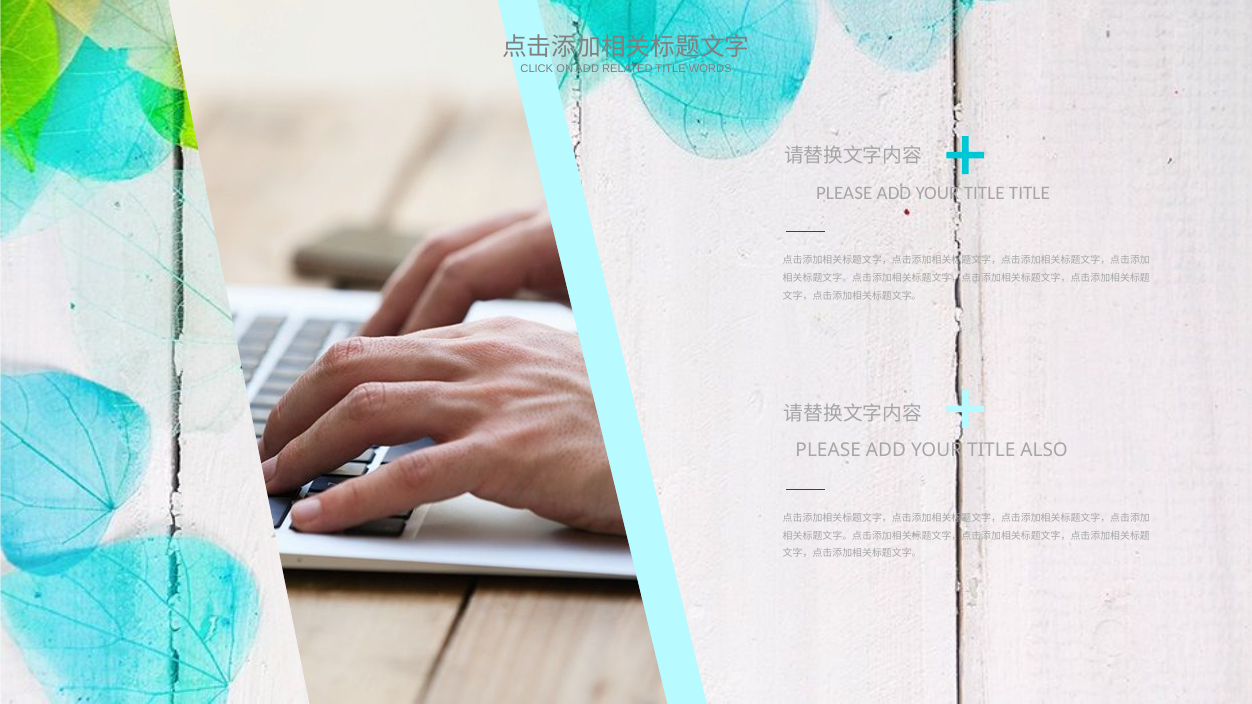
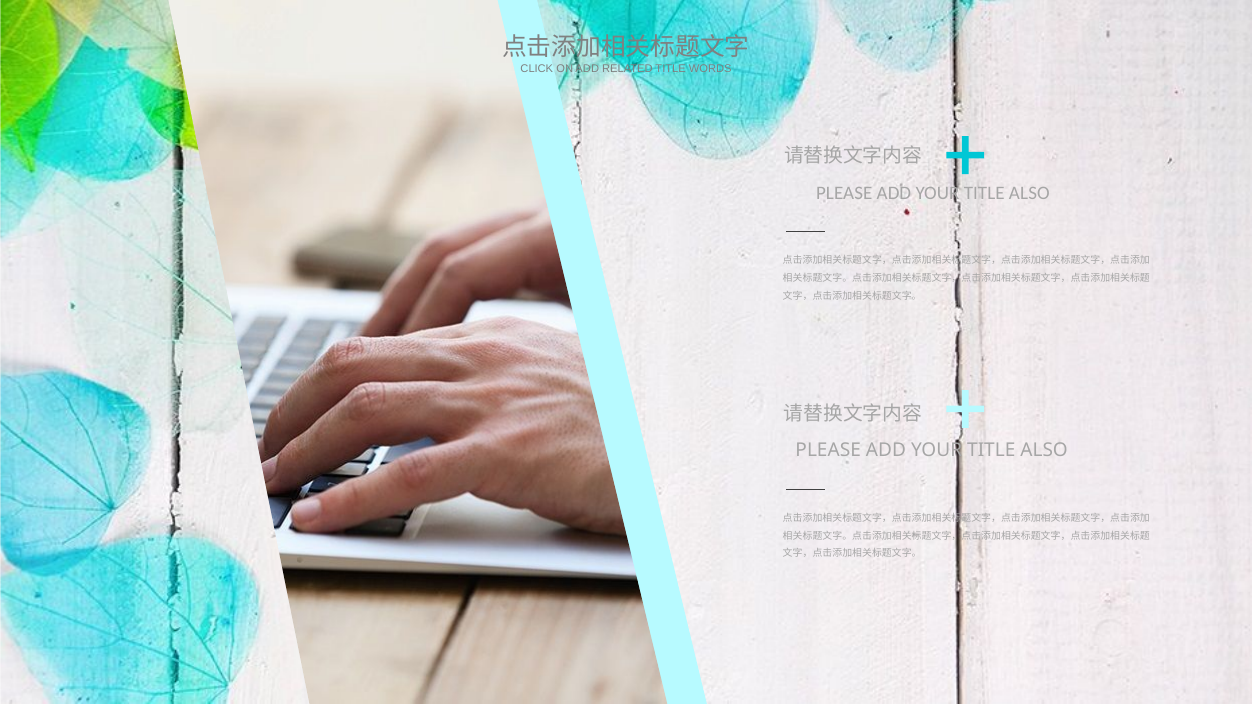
TITLE at (1029, 193): TITLE -> ALSO
